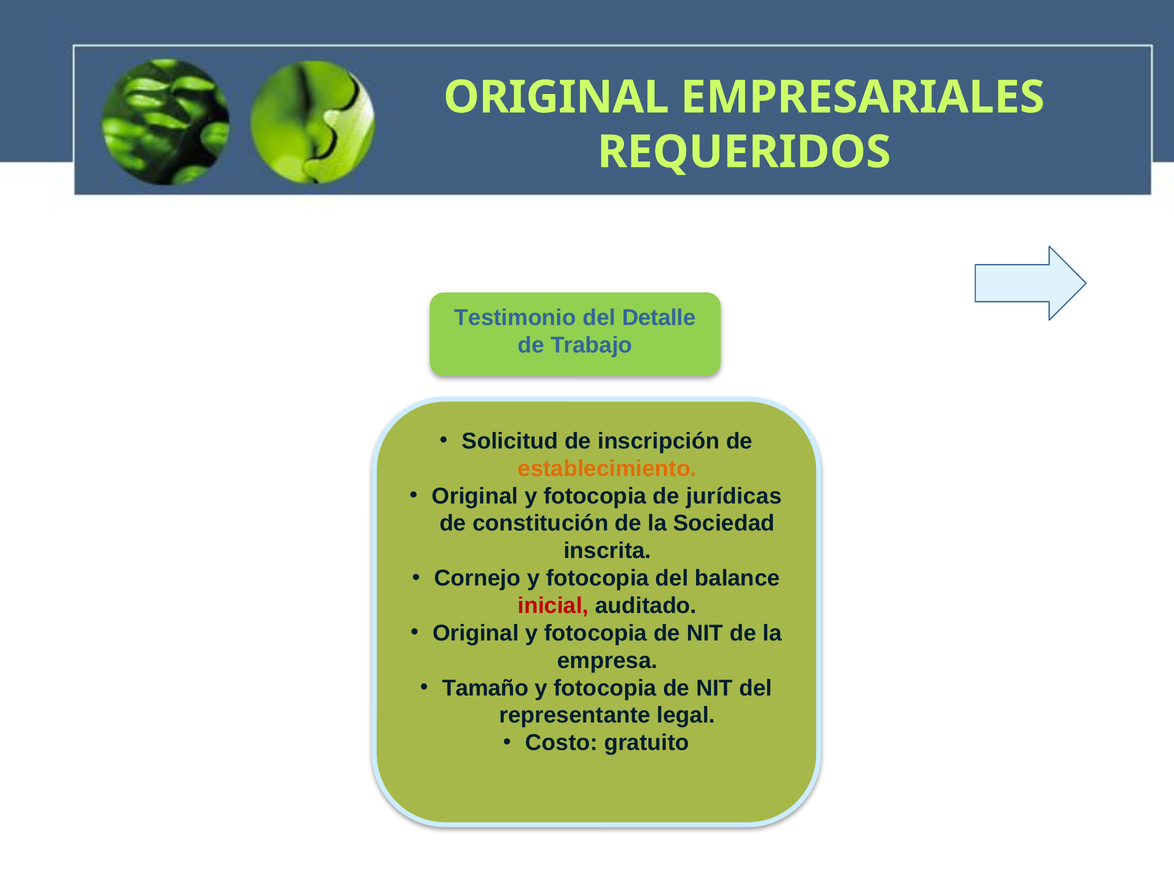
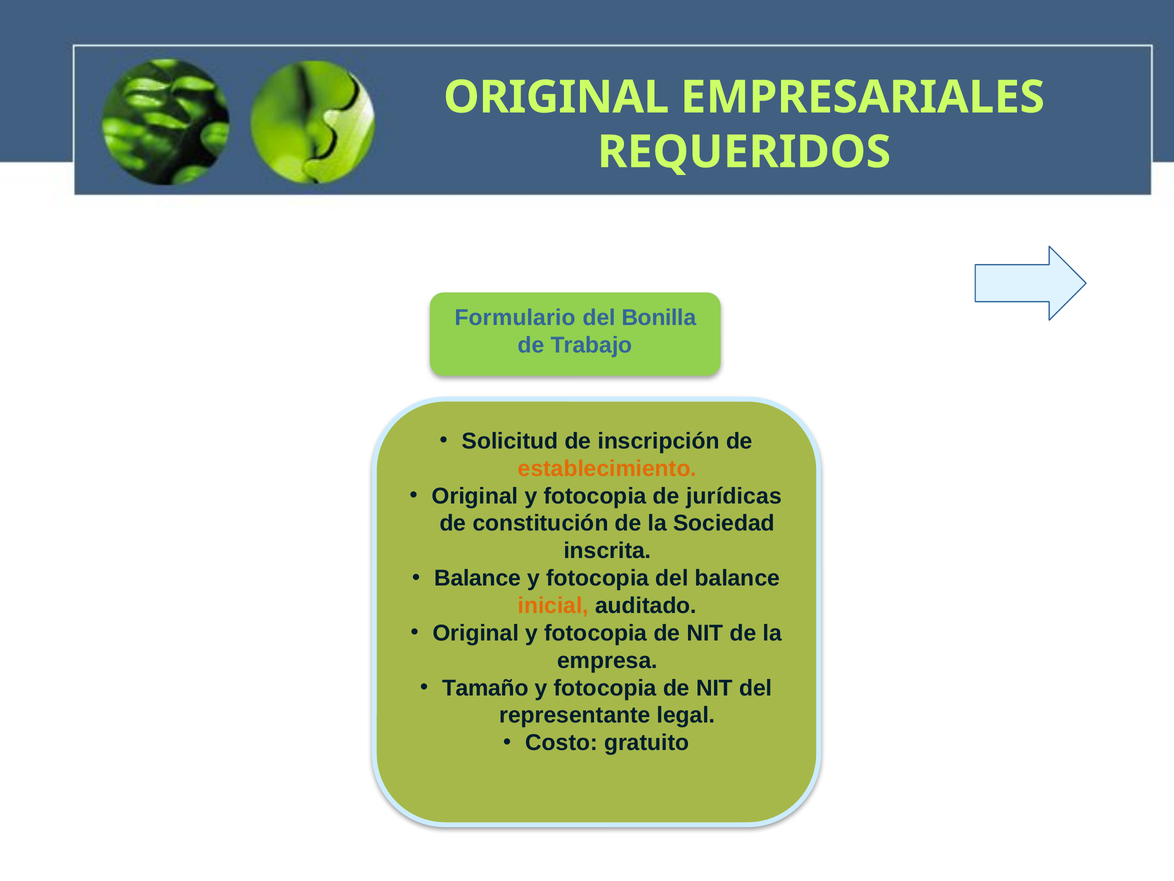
Testimonio: Testimonio -> Formulario
Detalle: Detalle -> Bonilla
Cornejo at (478, 578): Cornejo -> Balance
inicial colour: red -> orange
